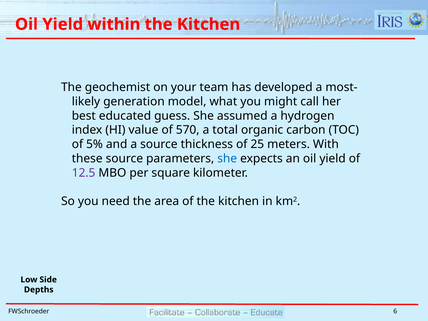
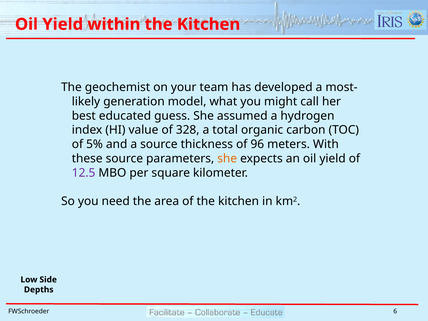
570: 570 -> 328
25: 25 -> 96
she at (227, 159) colour: blue -> orange
